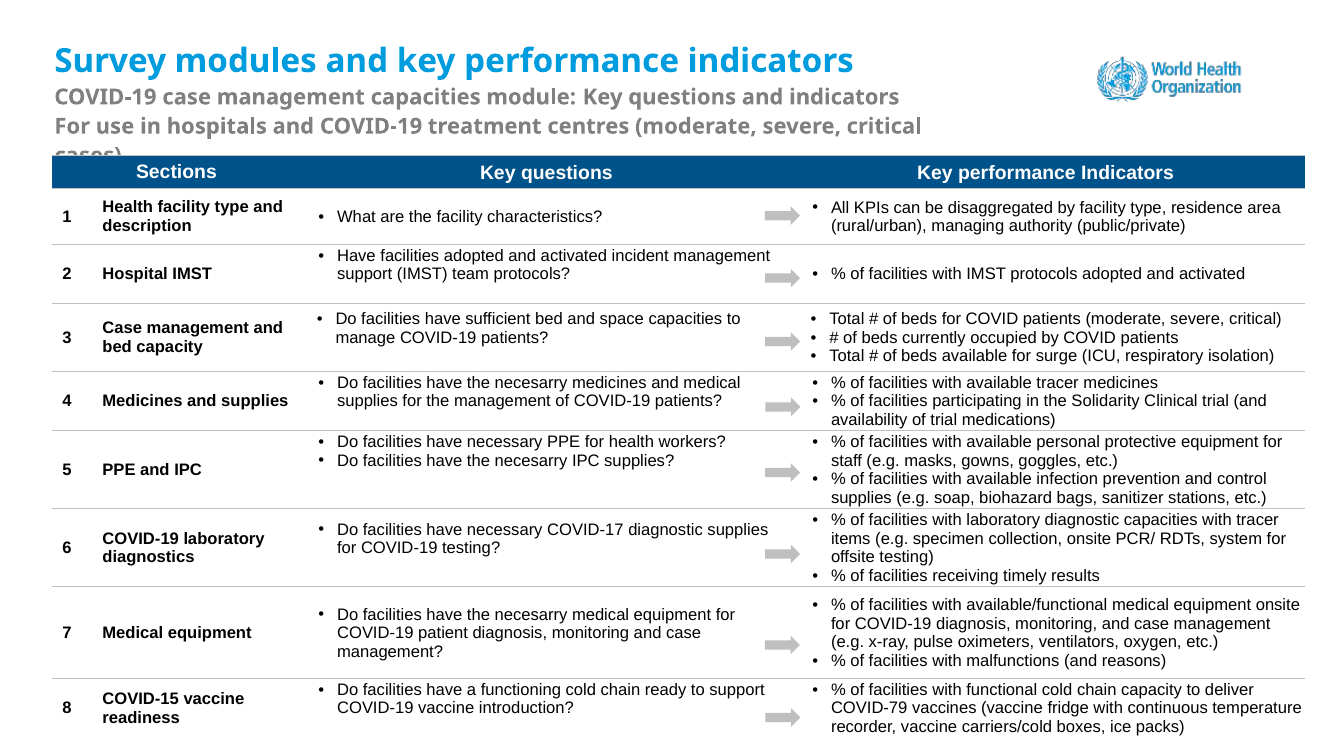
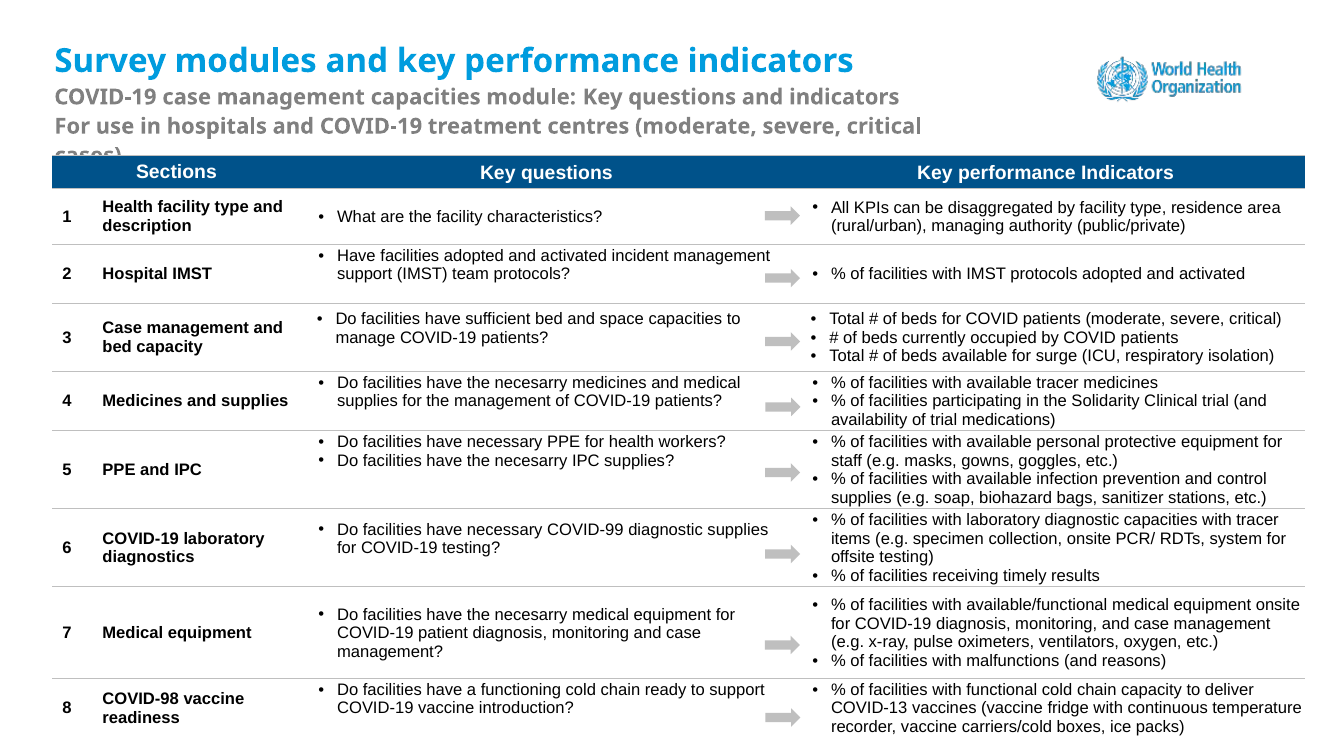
COVID-17: COVID-17 -> COVID-99
COVID-15: COVID-15 -> COVID-98
COVID-79: COVID-79 -> COVID-13
